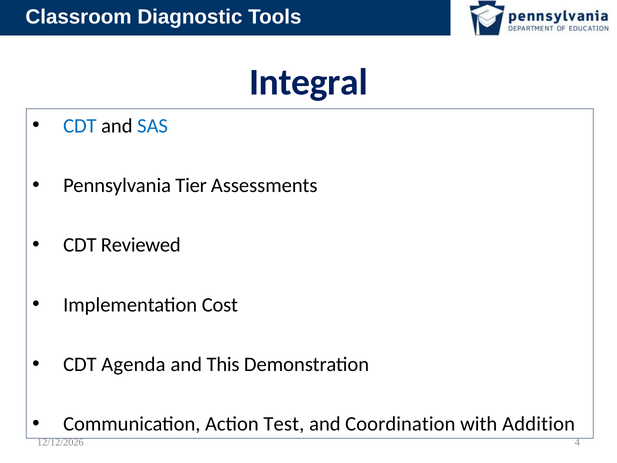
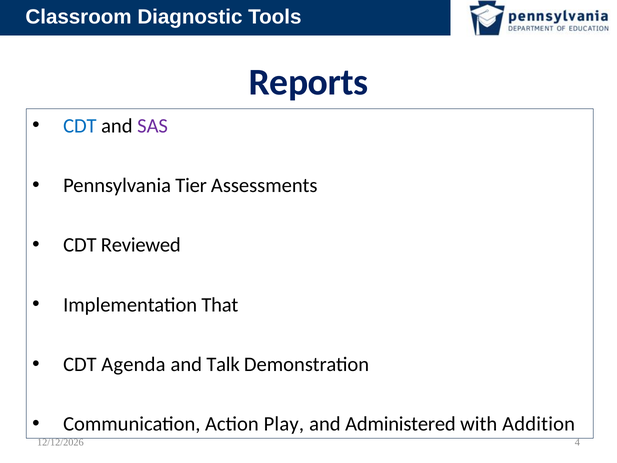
Integral: Integral -> Reports
SAS colour: blue -> purple
Cost: Cost -> That
This: This -> Talk
Test: Test -> Play
Coordination: Coordination -> Administered
